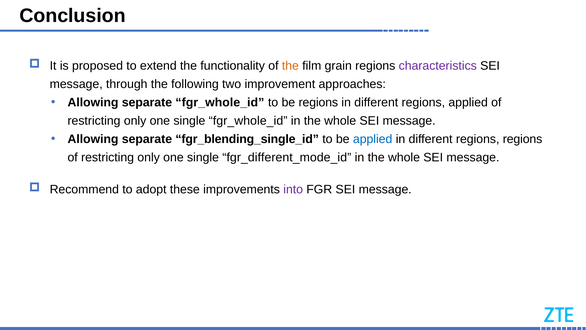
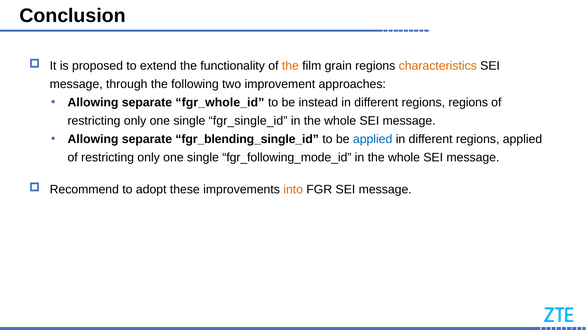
characteristics colour: purple -> orange
be regions: regions -> instead
regions applied: applied -> regions
single fgr_whole_id: fgr_whole_id -> fgr_single_id
regions regions: regions -> applied
fgr_different_mode_id: fgr_different_mode_id -> fgr_following_mode_id
into colour: purple -> orange
